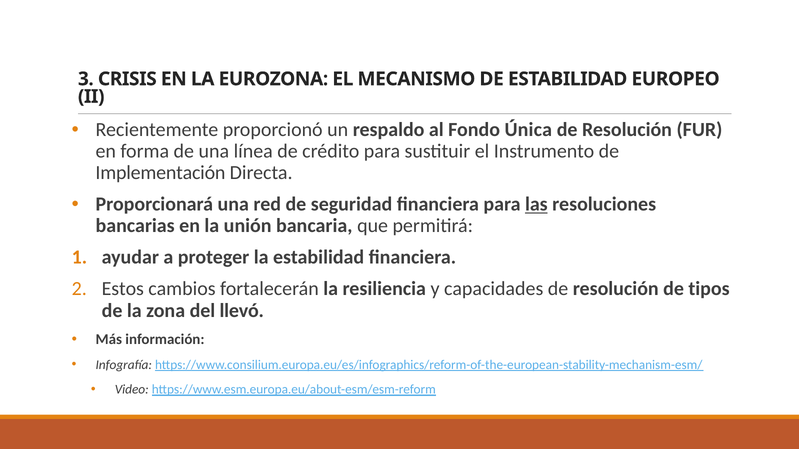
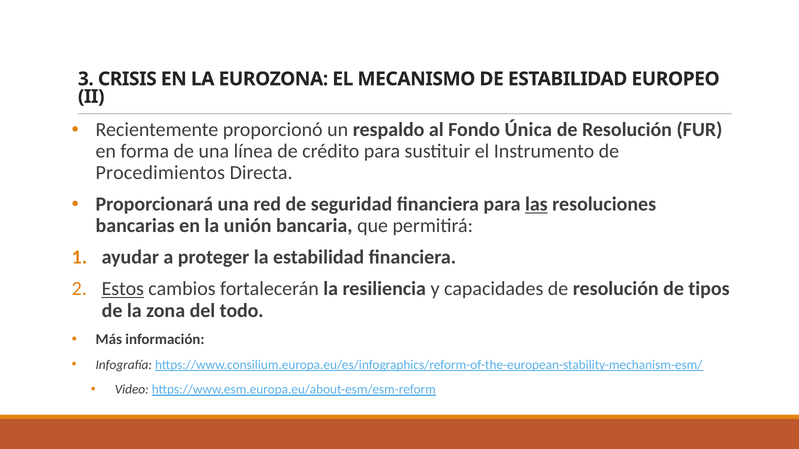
Implementación: Implementación -> Procedimientos
Estos underline: none -> present
llevó: llevó -> todo
